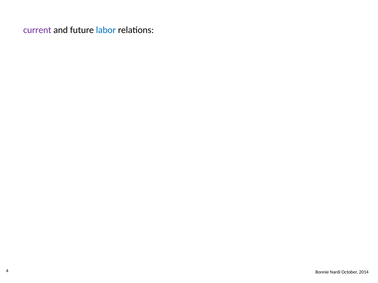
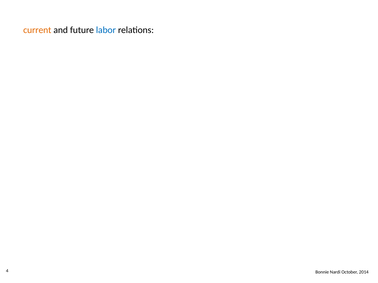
current colour: purple -> orange
